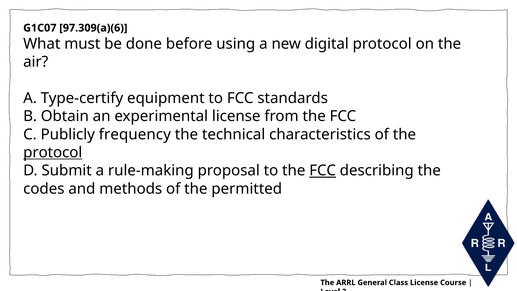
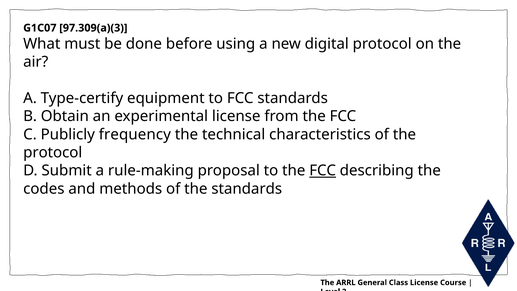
97.309(a)(6: 97.309(a)(6 -> 97.309(a)(3
protocol at (53, 152) underline: present -> none
the permitted: permitted -> standards
